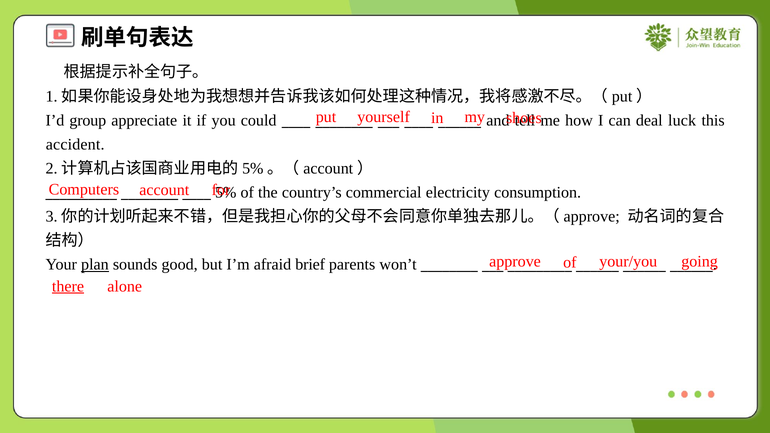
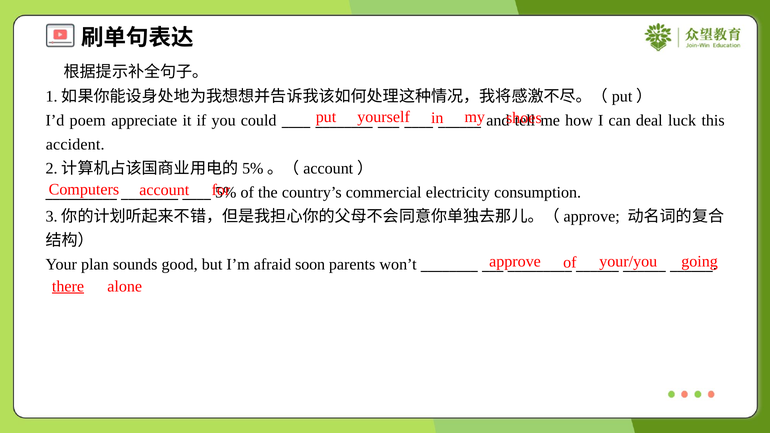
group: group -> poem
plan underline: present -> none
brief: brief -> soon
